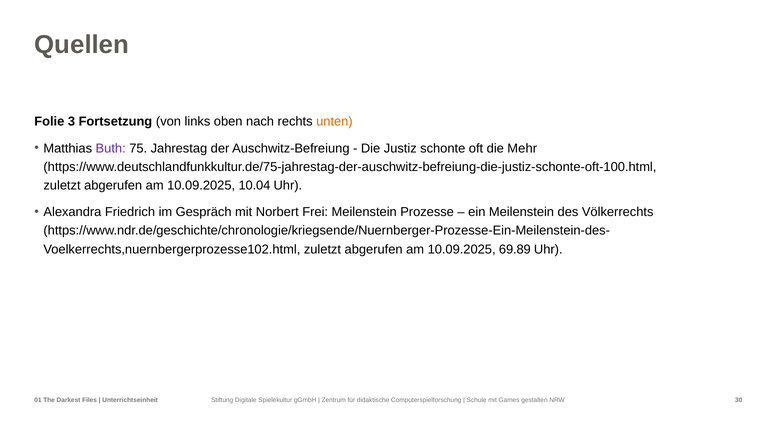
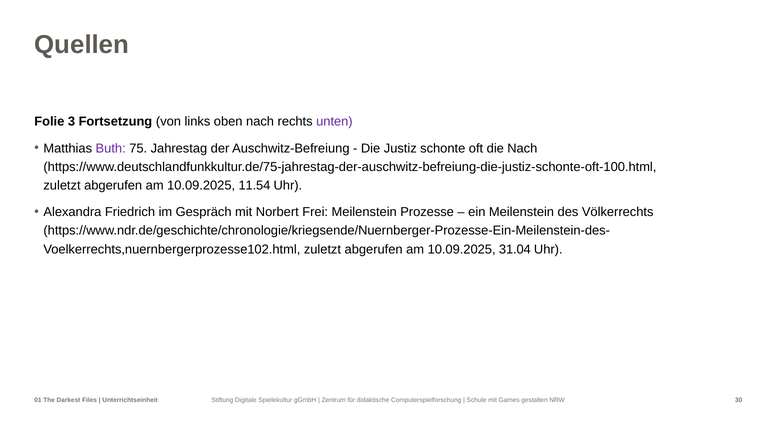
unten colour: orange -> purple
die Mehr: Mehr -> Nach
10.04: 10.04 -> 11.54
69.89: 69.89 -> 31.04
